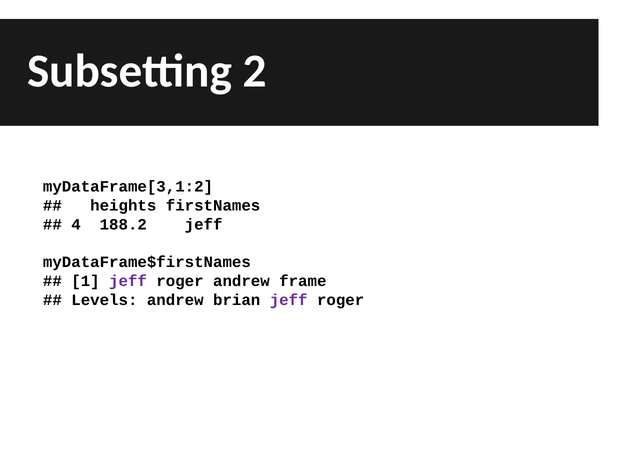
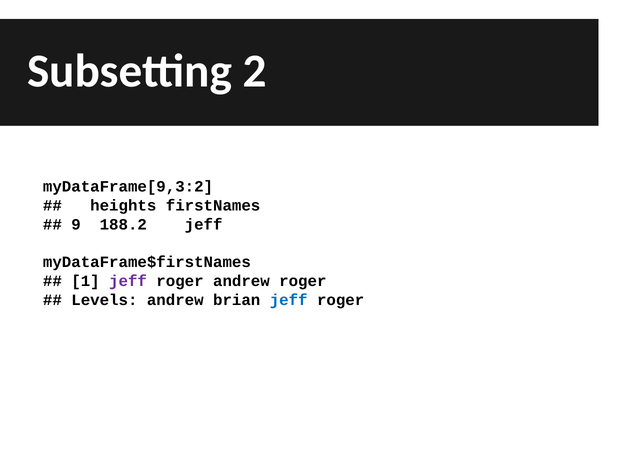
myDataFrame[3,1:2: myDataFrame[3,1:2 -> myDataFrame[9,3:2
4: 4 -> 9
andrew frame: frame -> roger
jeff at (289, 300) colour: purple -> blue
